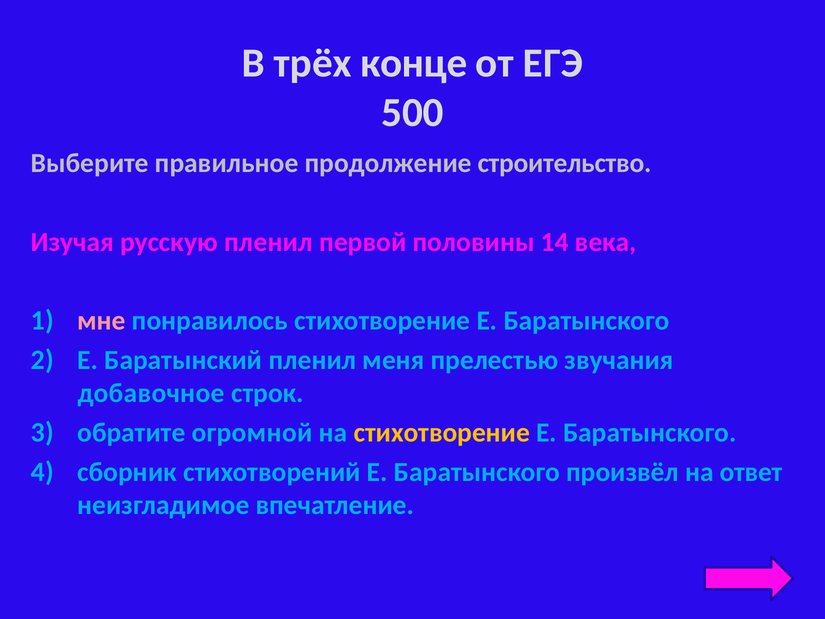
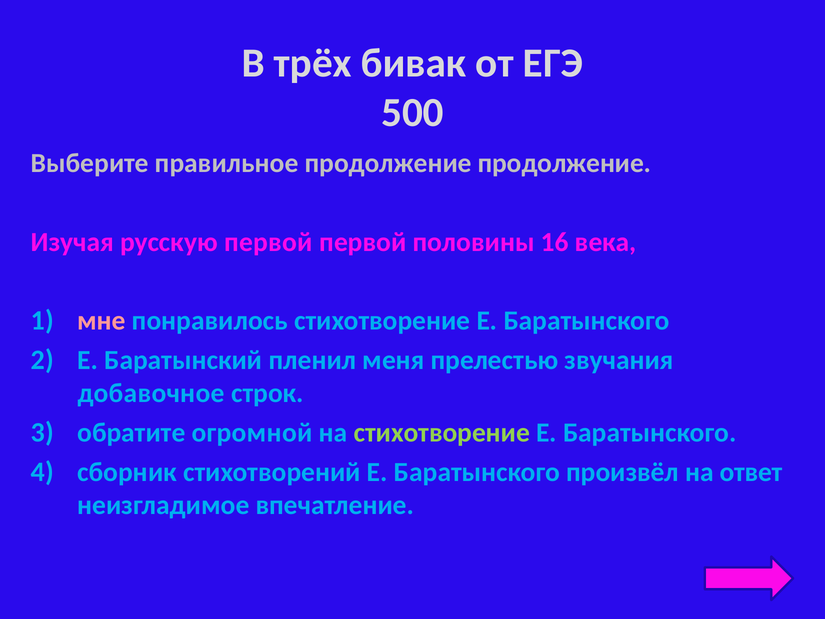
конце: конце -> бивак
продолжение строительство: строительство -> продолжение
русскую пленил: пленил -> первой
14: 14 -> 16
стихотворение at (442, 433) colour: yellow -> light green
